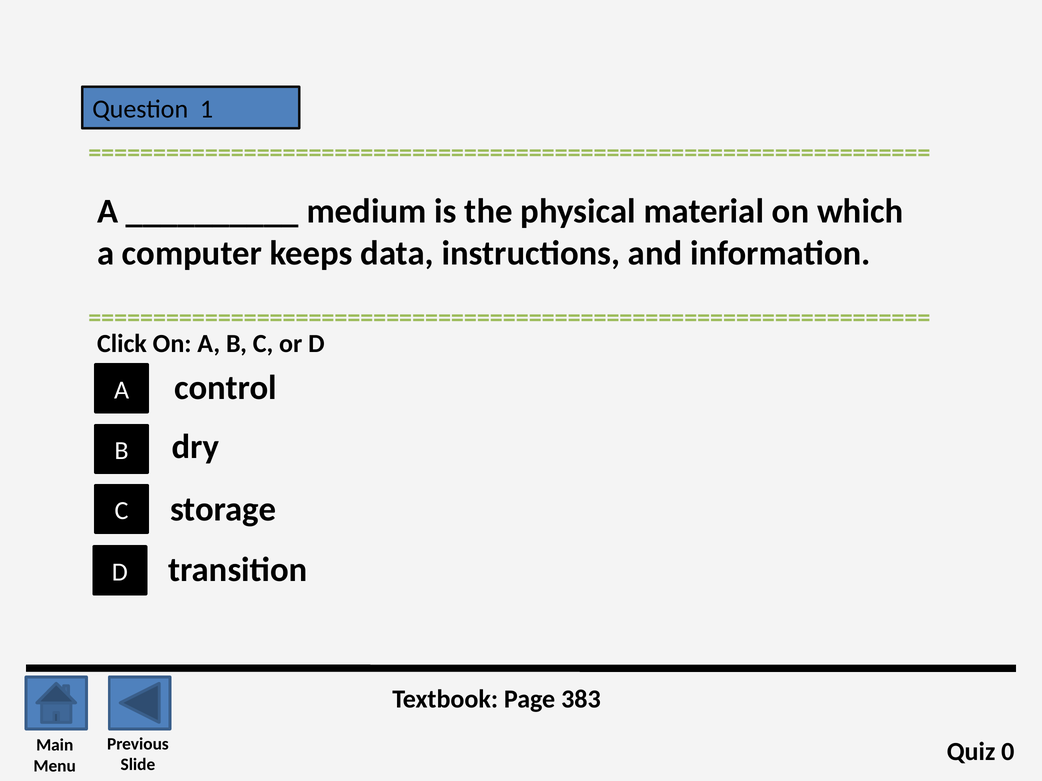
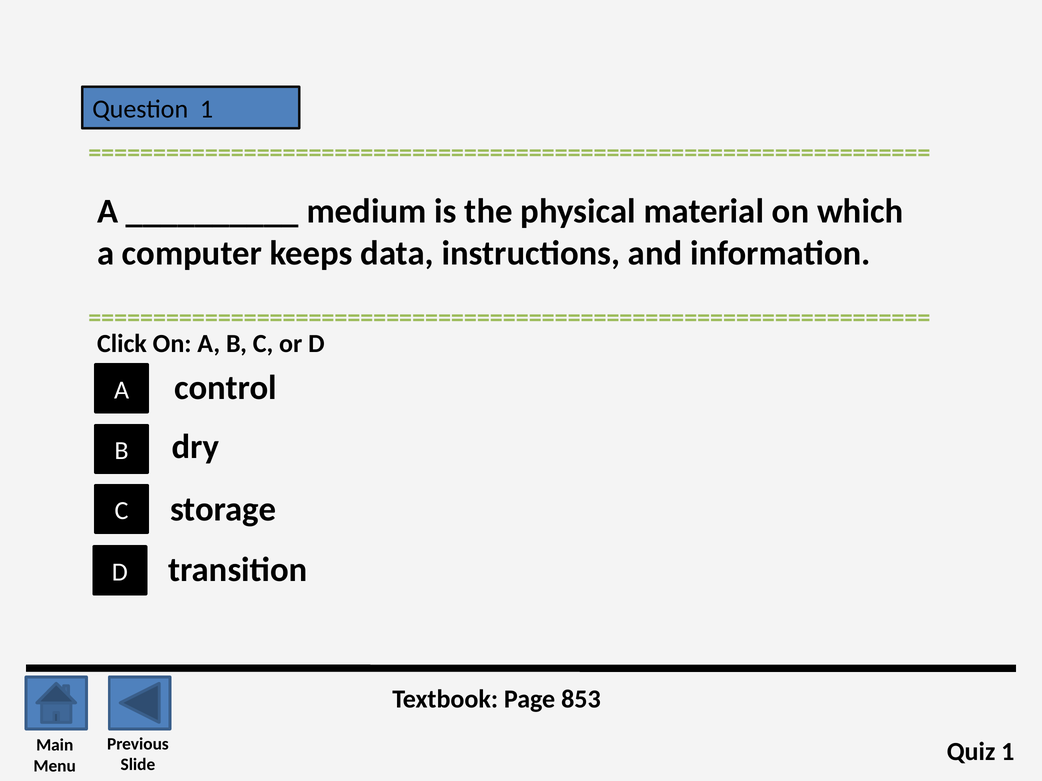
383: 383 -> 853
Quiz 0: 0 -> 1
